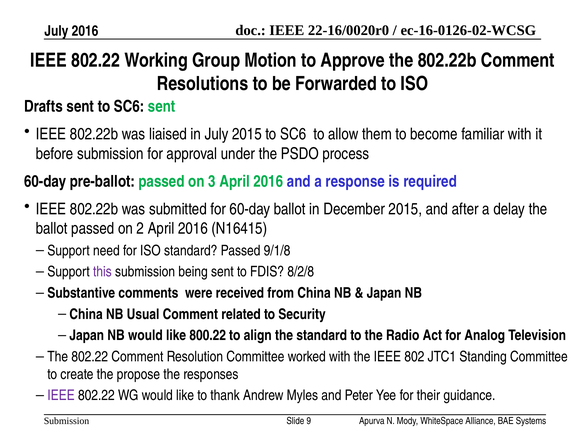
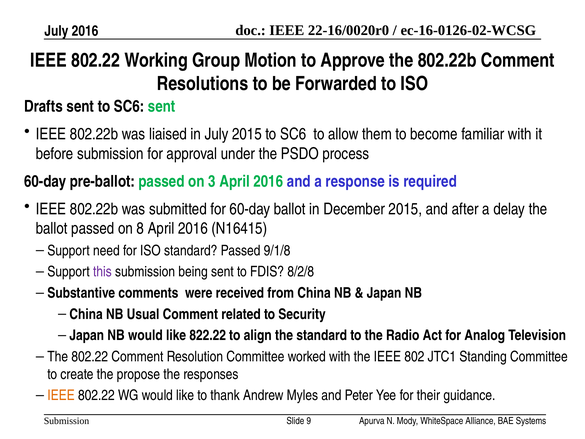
2: 2 -> 8
800.22: 800.22 -> 822.22
IEEE at (61, 395) colour: purple -> orange
